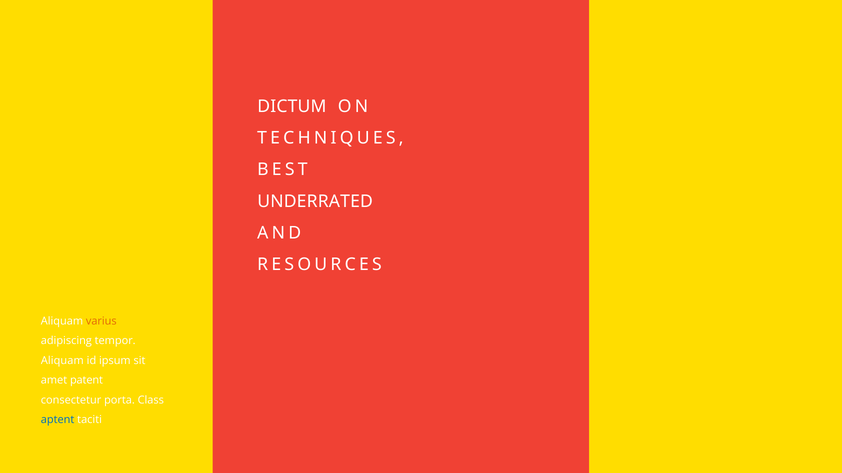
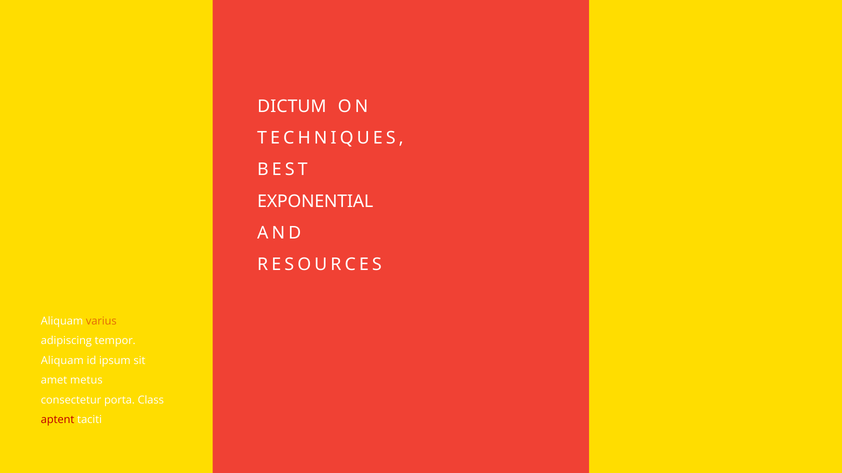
UNDERRATED: UNDERRATED -> EXPONENTIAL
patent: patent -> metus
aptent colour: blue -> red
